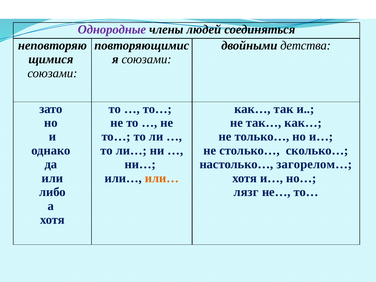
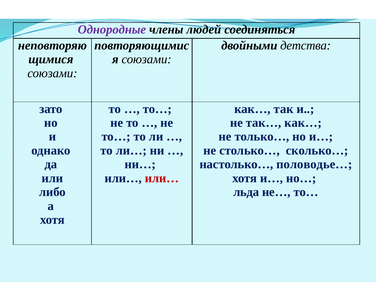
загорелом…: загорелом… -> половодье…
или… at (162, 178) colour: orange -> red
лязг: лязг -> льда
